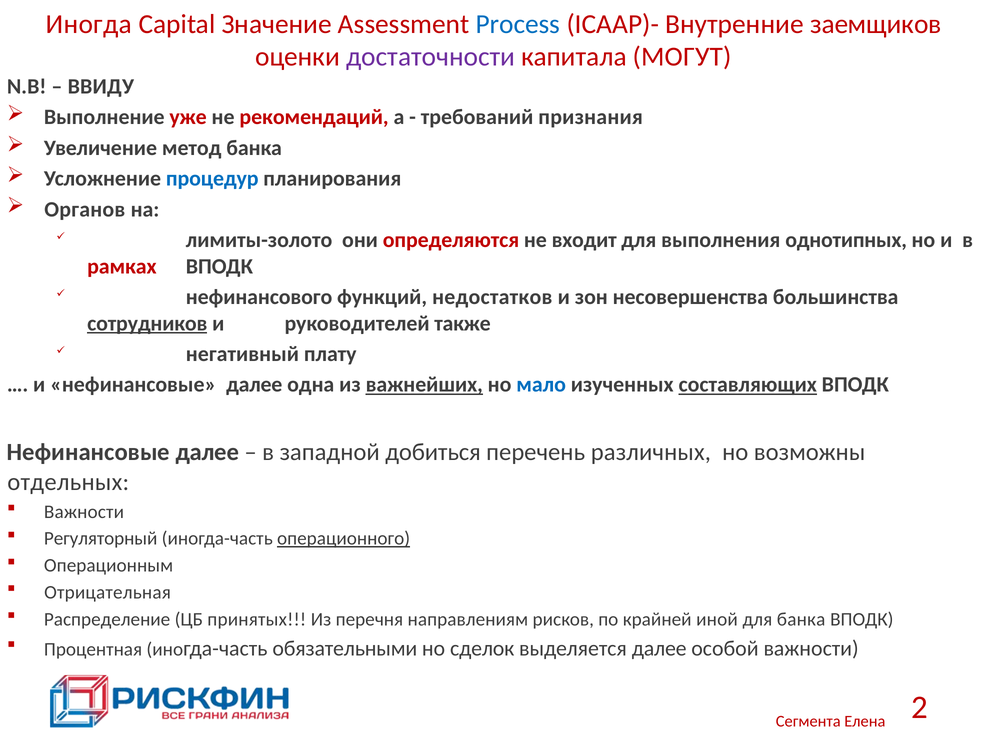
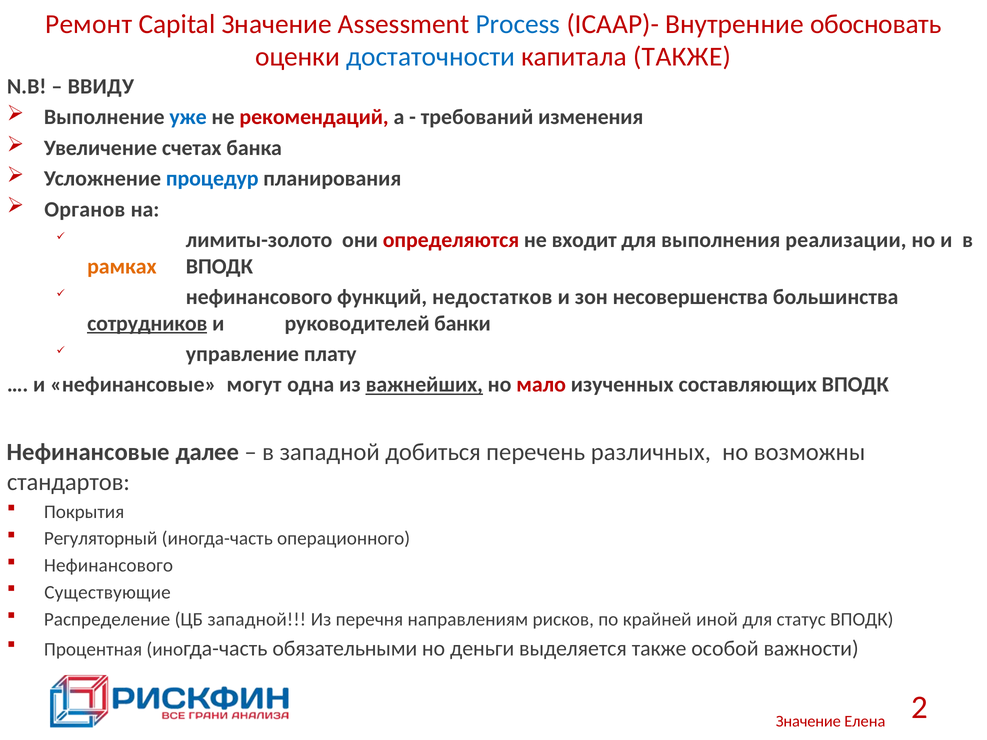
Иногда: Иногда -> Ремонт
заемщиков: заемщиков -> обосновать
достаточности colour: purple -> blue
капитала МОГУТ: МОГУТ -> ТАКЖЕ
уже colour: red -> blue
признания: признания -> изменения
метод: метод -> счетах
однотипных: однотипных -> реализации
рамках colour: red -> orange
также: также -> банки
негативный: негативный -> управление
и нефинансовые далее: далее -> могут
мало colour: blue -> red
составляющих underline: present -> none
отдельных: отдельных -> стандартов
Важности at (84, 512): Важности -> Покрытия
операционного underline: present -> none
Операционным at (109, 566): Операционным -> Нефинансового
Отрицательная: Отрицательная -> Существующие
ЦБ принятых: принятых -> западной
для банка: банка -> статус
сделок: сделок -> деньги
выделяется далее: далее -> также
Сегмента at (808, 722): Сегмента -> Значение
